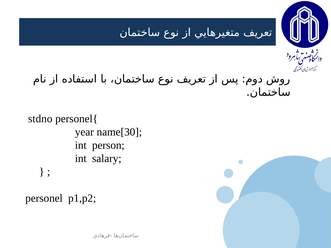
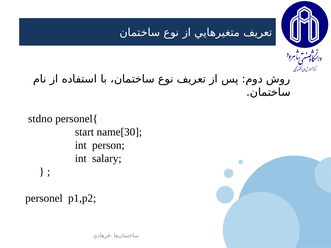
year: year -> start
